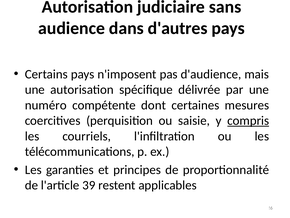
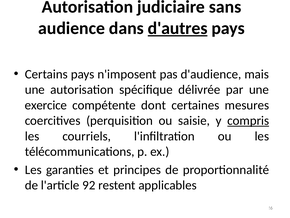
d'autres underline: none -> present
numéro: numéro -> exercice
39: 39 -> 92
